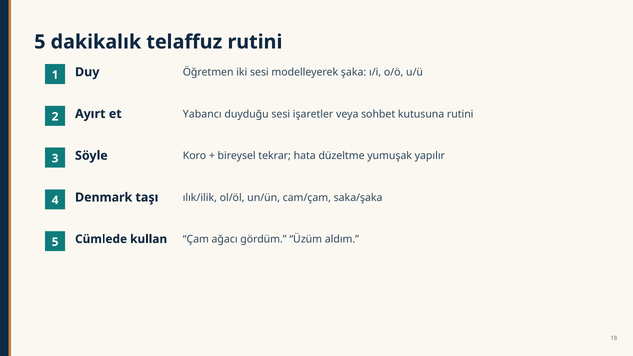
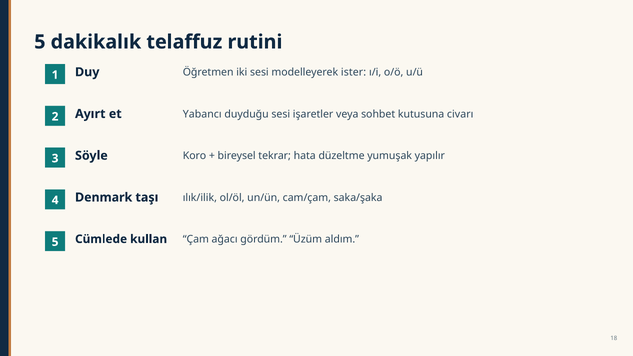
şaka: şaka -> ister
kutusuna rutini: rutini -> civarı
